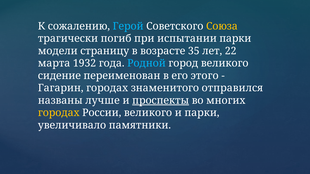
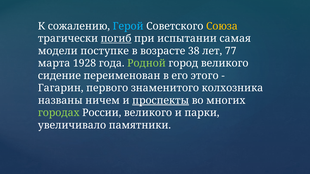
погиб underline: none -> present
испытании парки: парки -> самая
страницу: страницу -> поступке
35: 35 -> 38
22: 22 -> 77
1932: 1932 -> 1928
Родной colour: light blue -> light green
Гагарин городах: городах -> первого
отправился: отправился -> колхозника
лучше: лучше -> ничем
городах at (59, 113) colour: yellow -> light green
